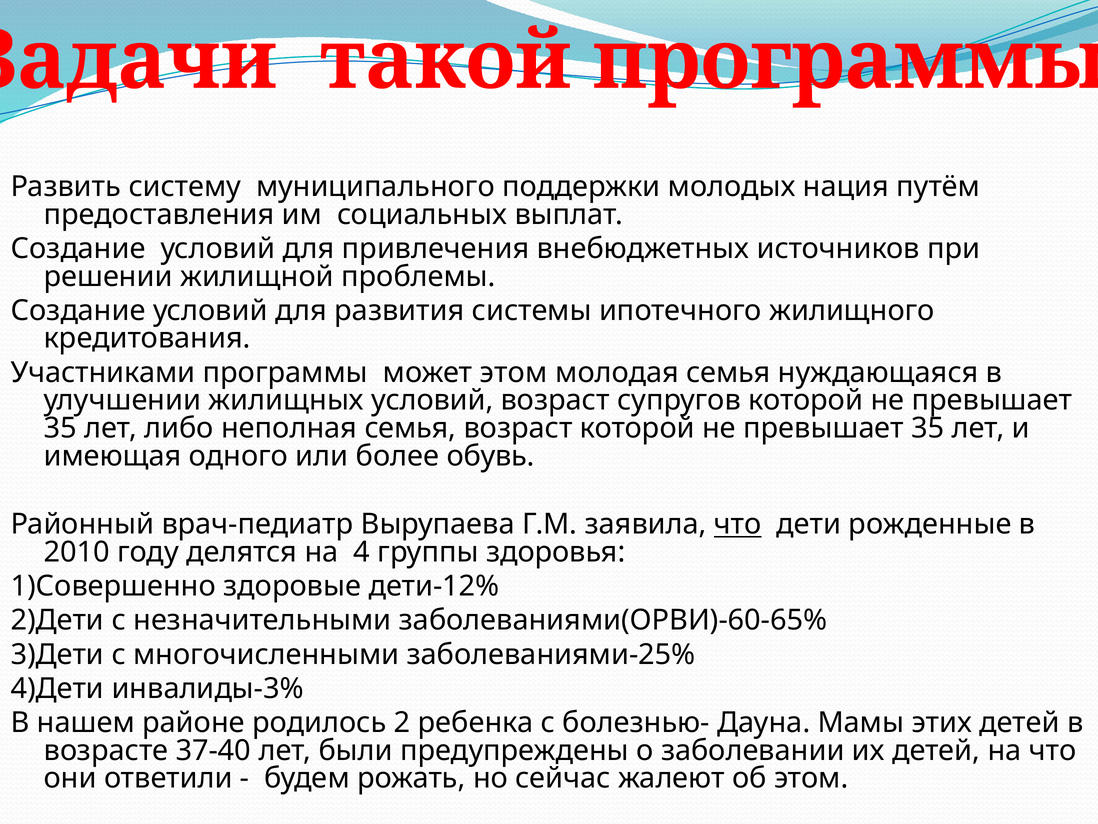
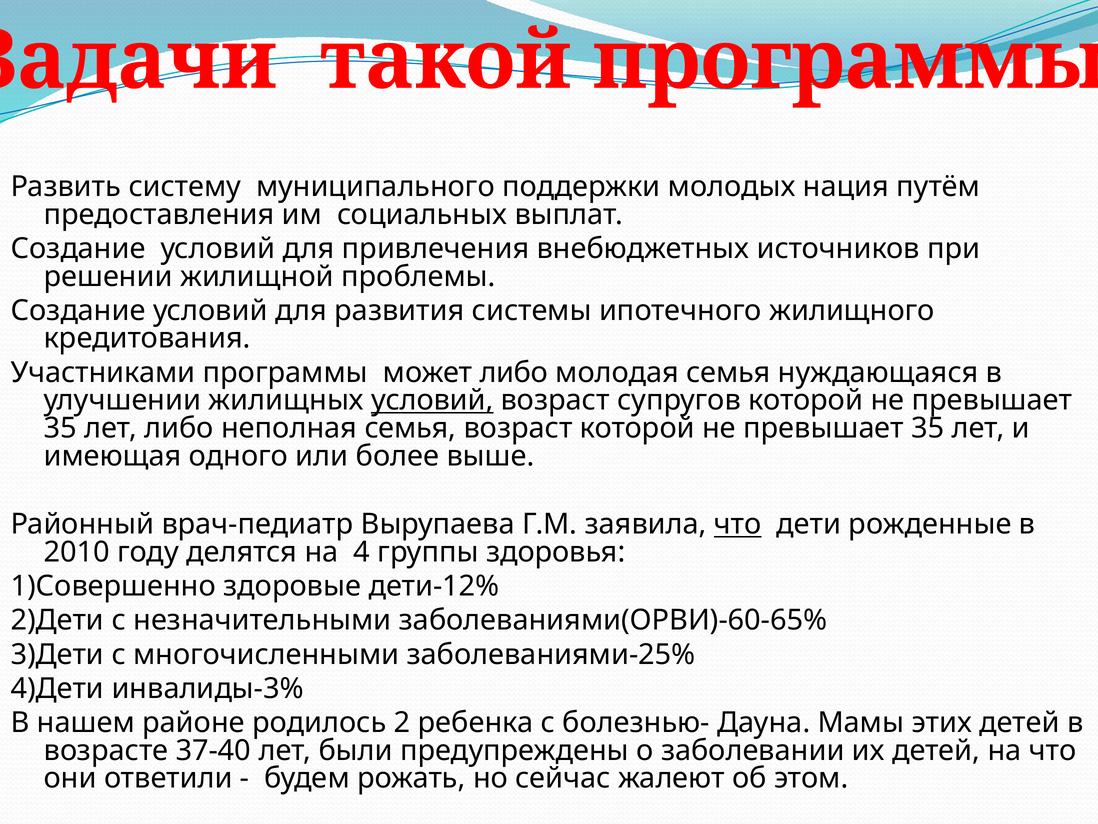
может этом: этом -> либо
условий at (432, 400) underline: none -> present
обувь: обувь -> выше
